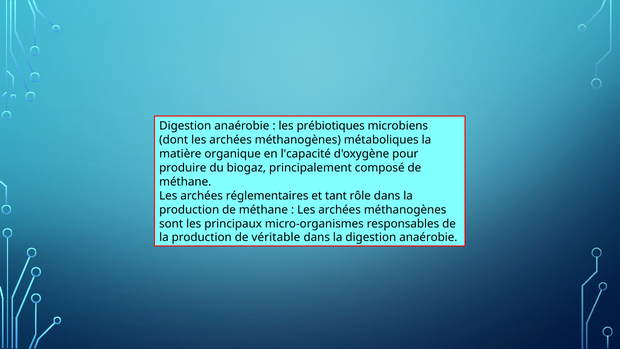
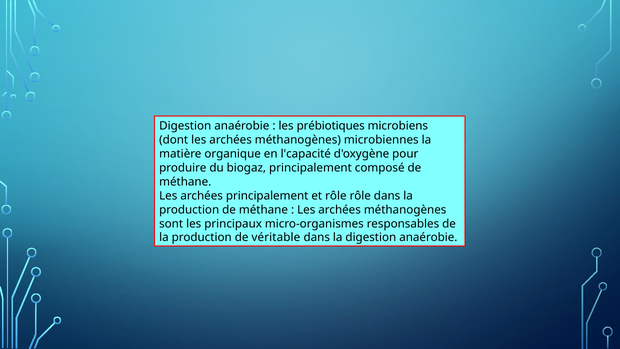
métaboliques: métaboliques -> microbiennes
archées réglementaires: réglementaires -> principalement
et tant: tant -> rôle
